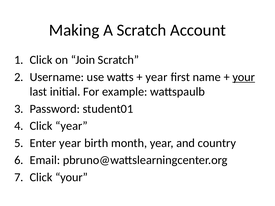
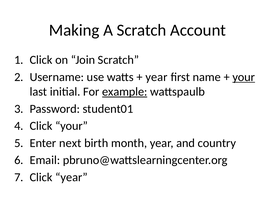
example underline: none -> present
Click year: year -> your
Enter year: year -> next
Click your: your -> year
